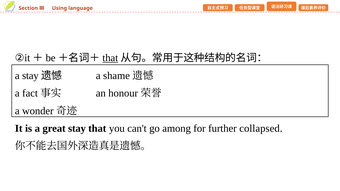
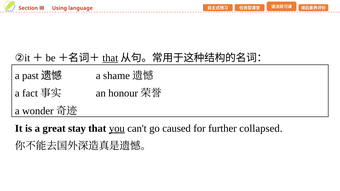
a stay: stay -> past
you underline: none -> present
among: among -> caused
